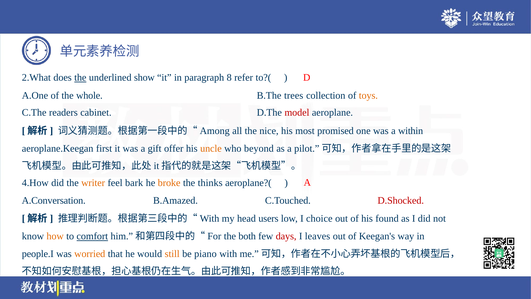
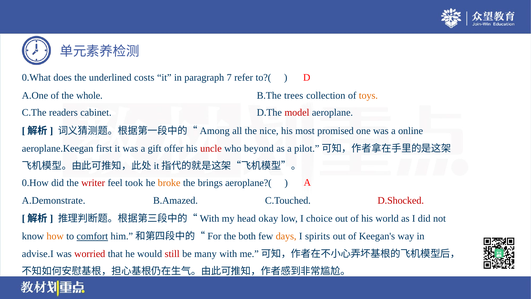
2.What: 2.What -> 0.What
the at (80, 78) underline: present -> none
show: show -> costs
8: 8 -> 7
within: within -> online
uncle colour: orange -> red
4.How: 4.How -> 0.How
writer colour: orange -> red
bark: bark -> took
thinks: thinks -> brings
A.Conversation: A.Conversation -> A.Demonstrate
users: users -> okay
found: found -> world
days colour: red -> orange
leaves: leaves -> spirits
people.I: people.I -> advise.I
worried colour: orange -> red
still colour: orange -> red
piano: piano -> many
